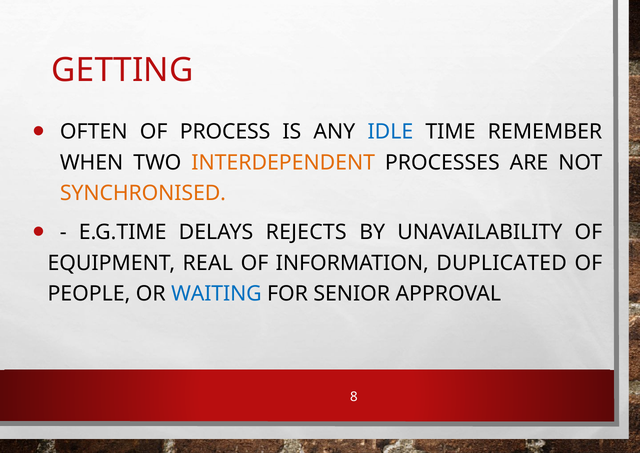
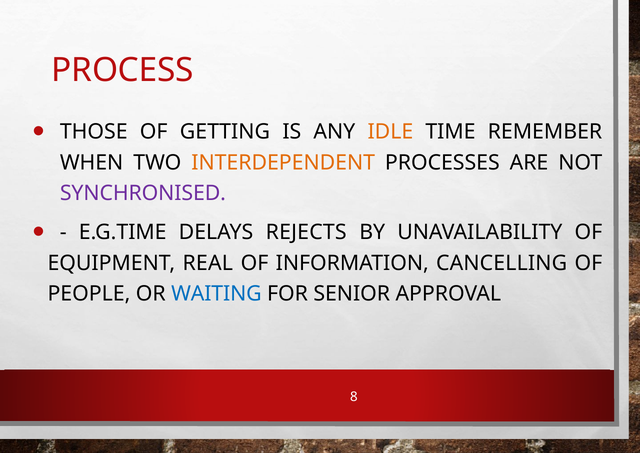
GETTING: GETTING -> PROCESS
OFTEN: OFTEN -> THOSE
PROCESS: PROCESS -> GETTING
IDLE colour: blue -> orange
SYNCHRONISED colour: orange -> purple
DUPLICATED: DUPLICATED -> CANCELLING
